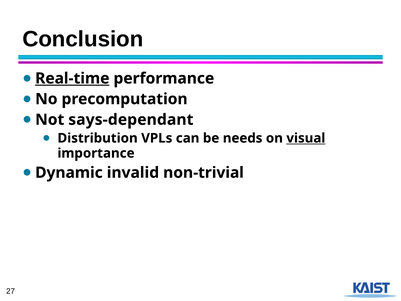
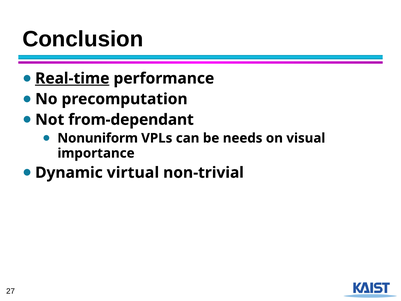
says-dependant: says-dependant -> from-dependant
Distribution: Distribution -> Nonuniform
visual underline: present -> none
invalid: invalid -> virtual
